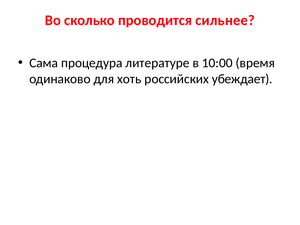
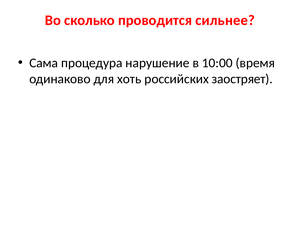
литературе: литературе -> нарушение
убеждает: убеждает -> заостряет
